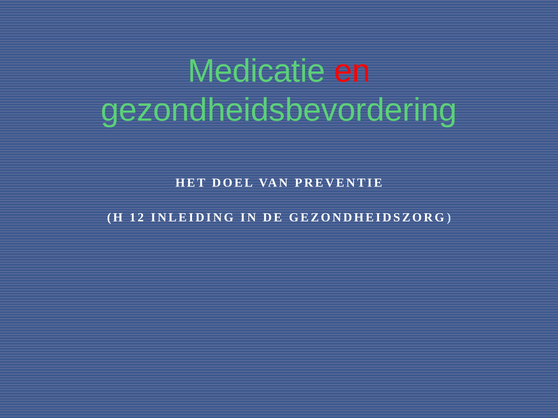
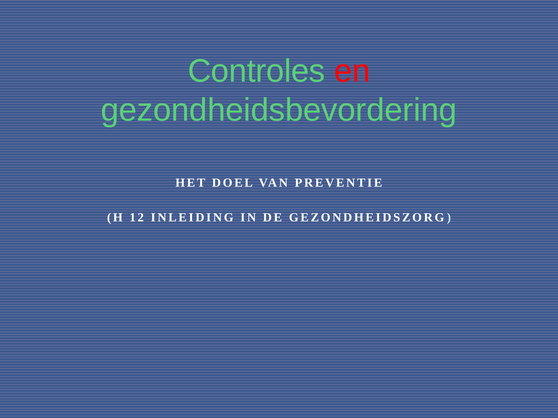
Medicatie: Medicatie -> Controles
